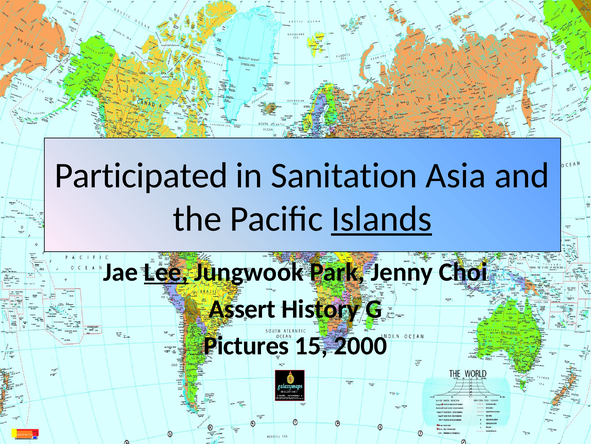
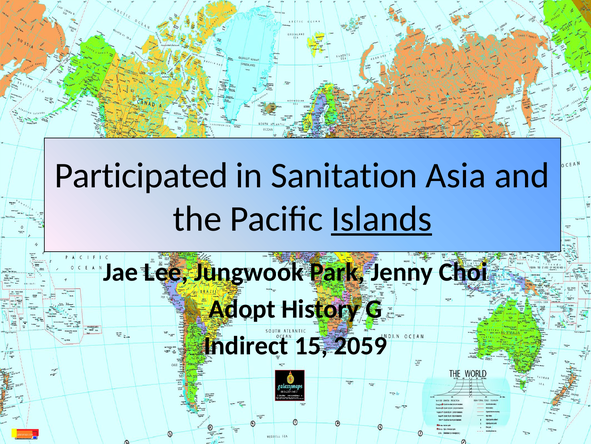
Lee underline: present -> none
Assert: Assert -> Adopt
Pictures: Pictures -> Indirect
2000: 2000 -> 2059
